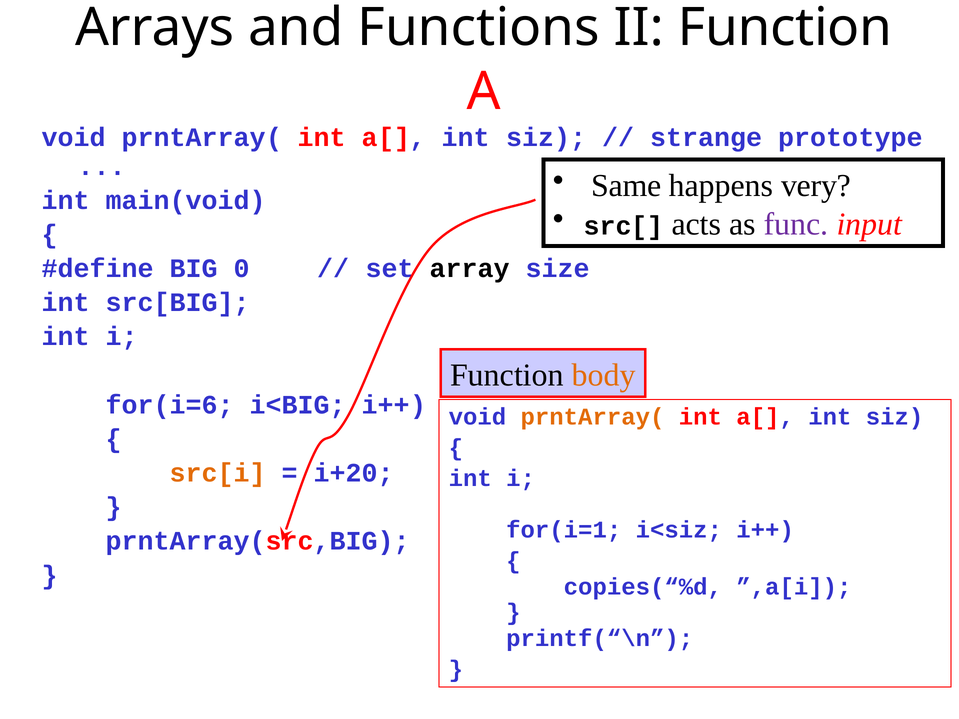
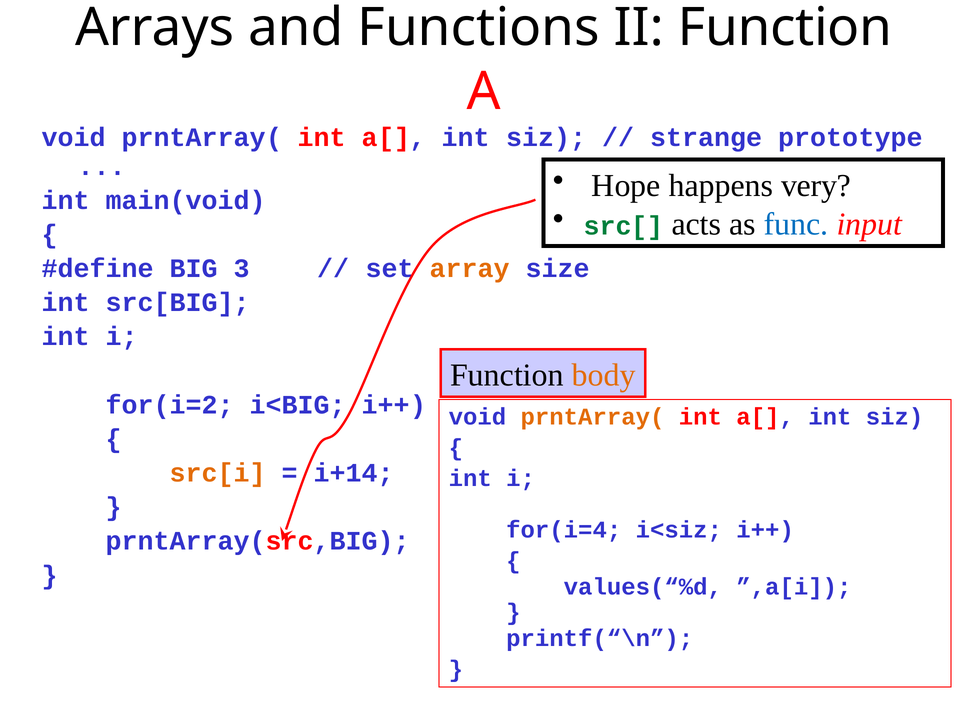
Same: Same -> Hope
src[ colour: black -> green
func colour: purple -> blue
0: 0 -> 3
array colour: black -> orange
for(i=6: for(i=6 -> for(i=2
i+20: i+20 -> i+14
for(i=1: for(i=1 -> for(i=4
copies(“%d: copies(“%d -> values(“%d
